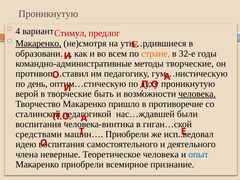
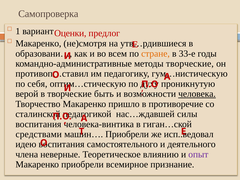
Проникнутую at (48, 14): Проникнутую -> Самопроверка
4: 4 -> 1
Стимул: Стимул -> Оценки
Макаренко at (38, 43) underline: present -> none
32-е: 32-е -> 33-е
день: день -> себя
были: были -> силы
Теоретическое человека: человека -> влиянию
опыт colour: blue -> purple
